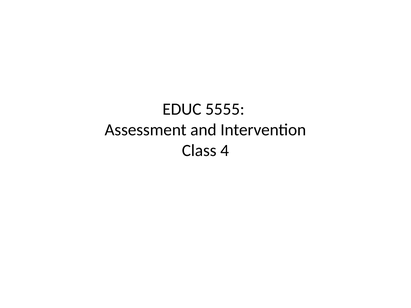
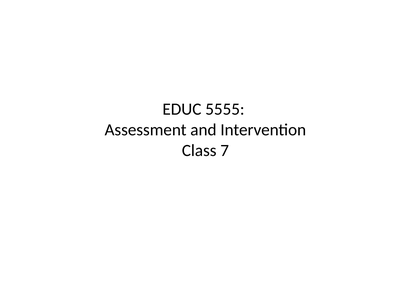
4: 4 -> 7
